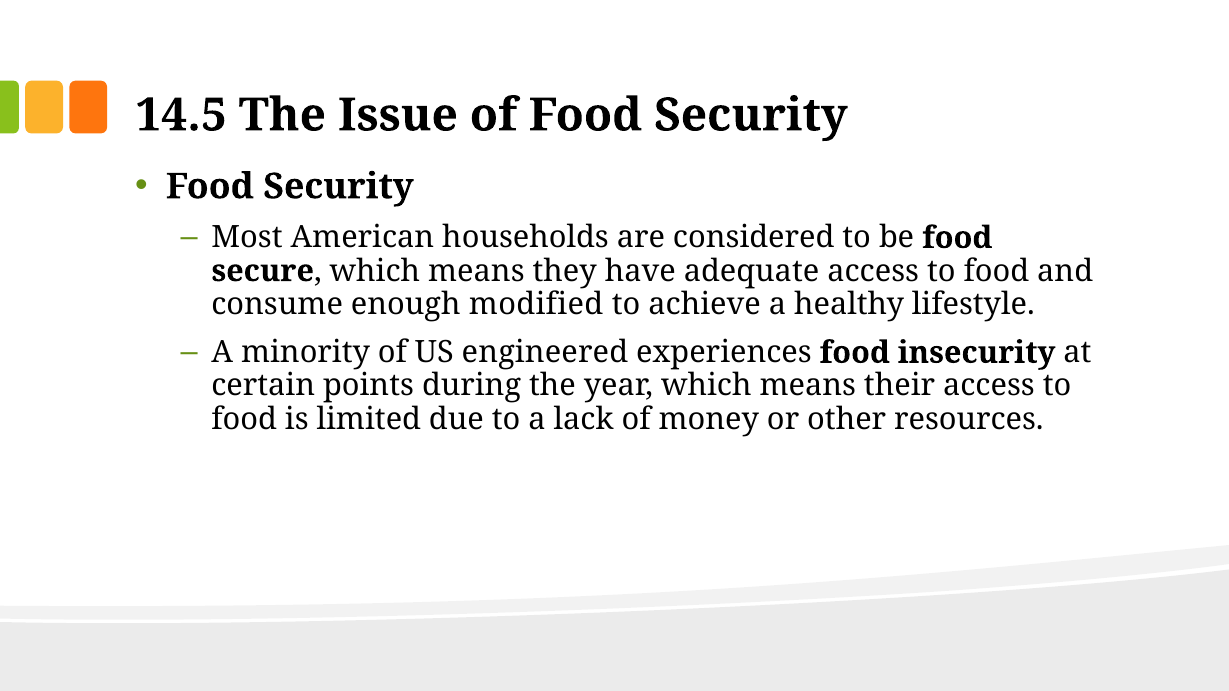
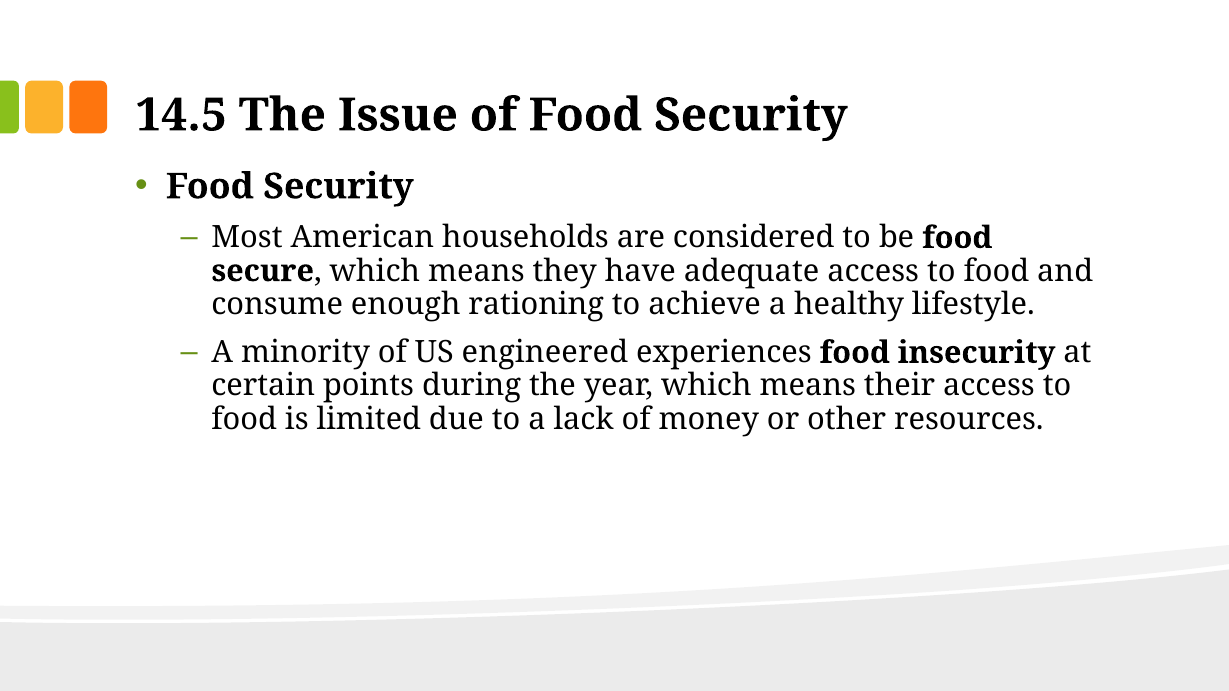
modified: modified -> rationing
